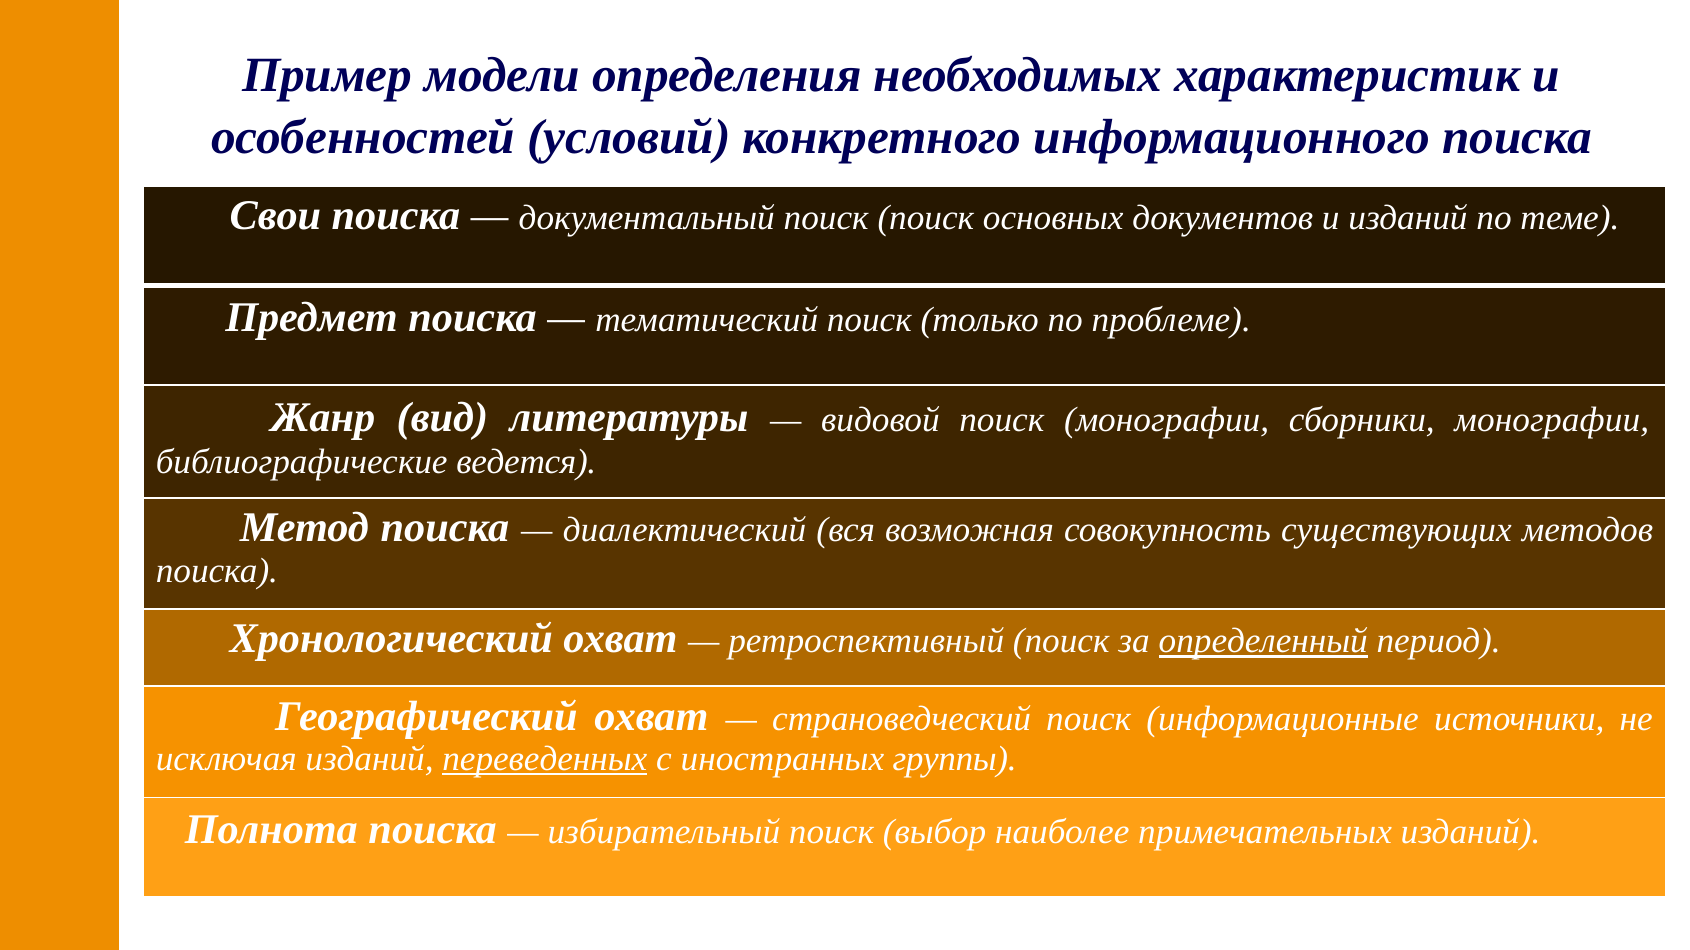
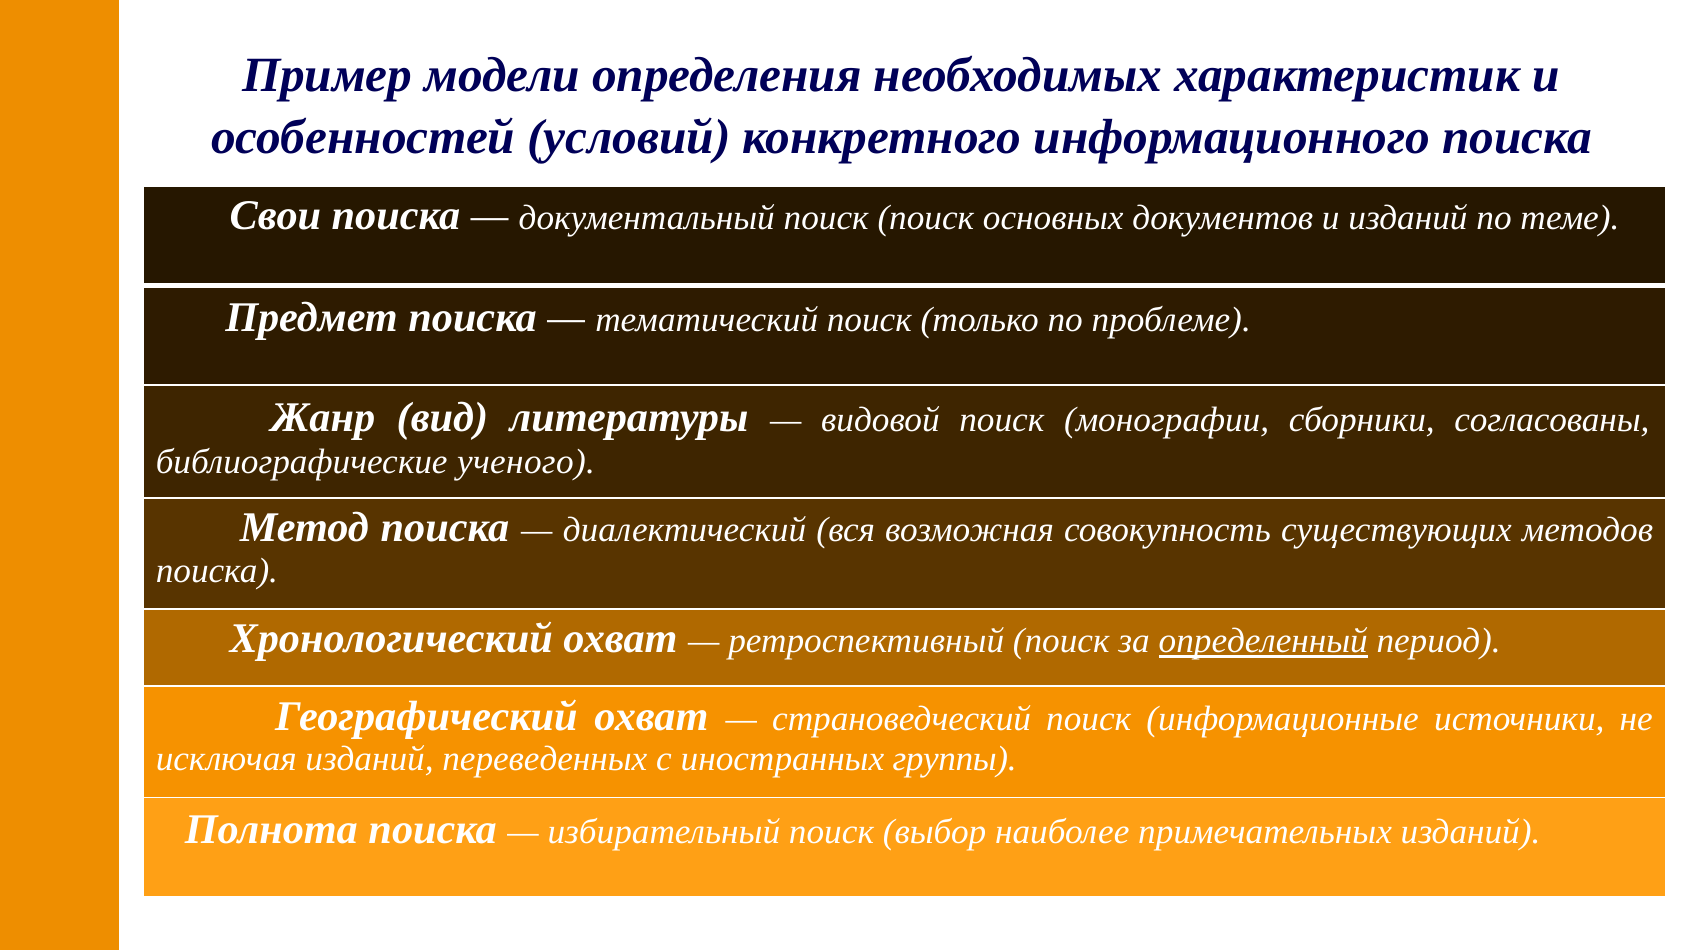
сборники монографии: монографии -> согласованы
ведется: ведется -> ученого
переведенных underline: present -> none
